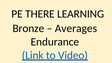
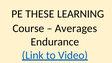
THERE: THERE -> THESE
Bronze: Bronze -> Course
